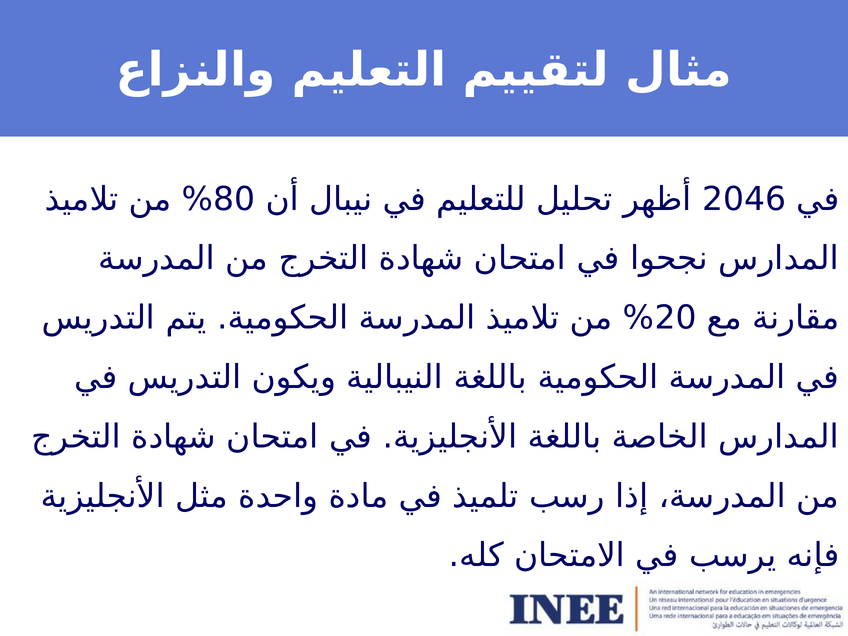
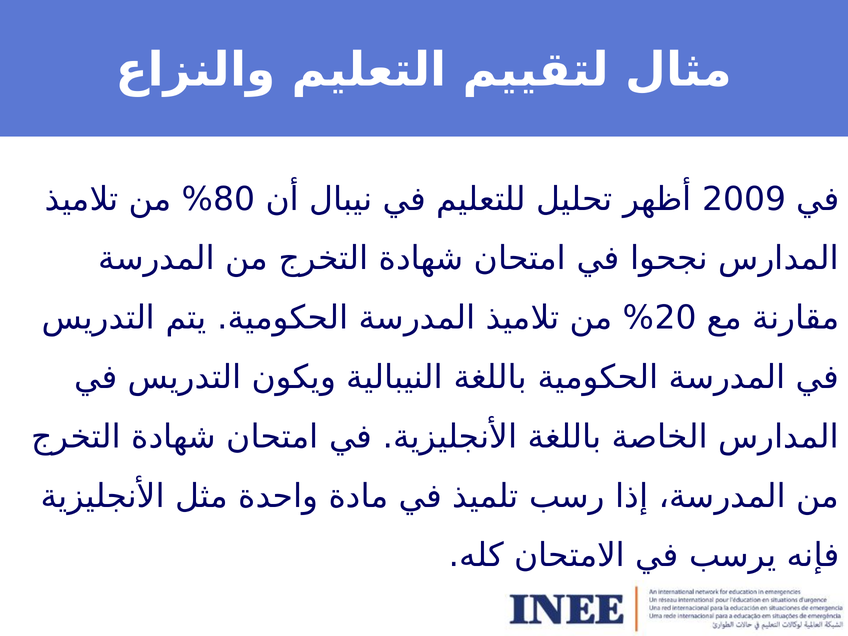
2046: 2046 -> 2009
